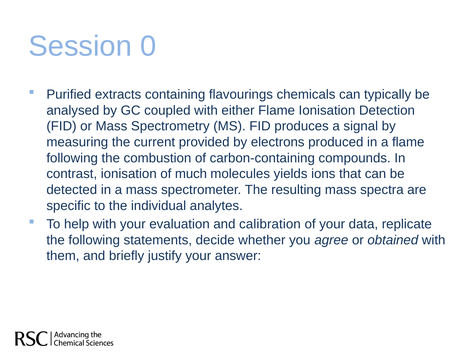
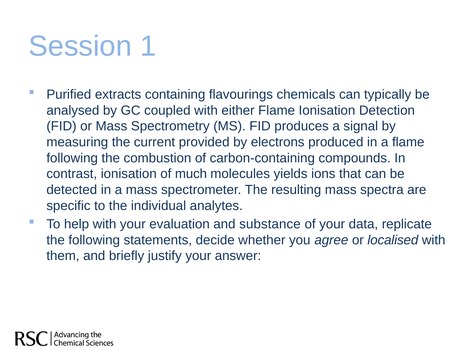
0: 0 -> 1
calibration: calibration -> substance
obtained: obtained -> localised
